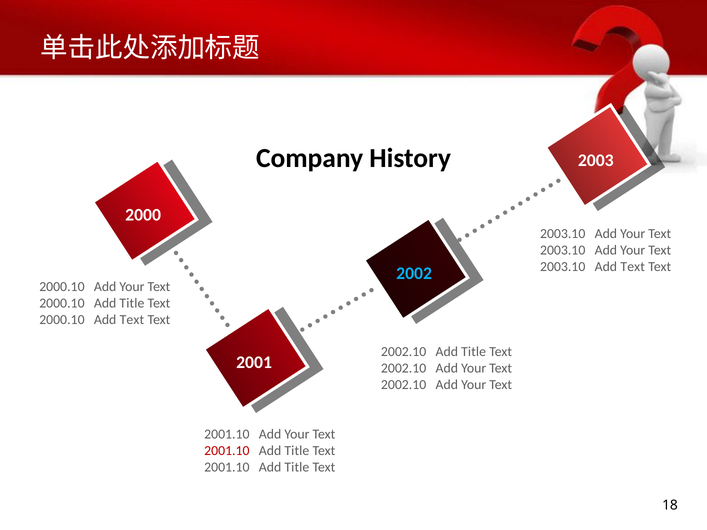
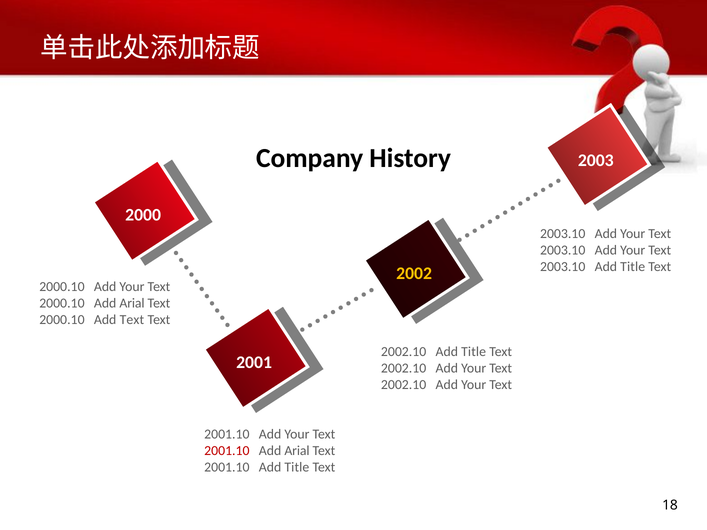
2003.10 Add Text: Text -> Title
2002 colour: light blue -> yellow
2000.10 Add Title: Title -> Arial
Title at (297, 451): Title -> Arial
